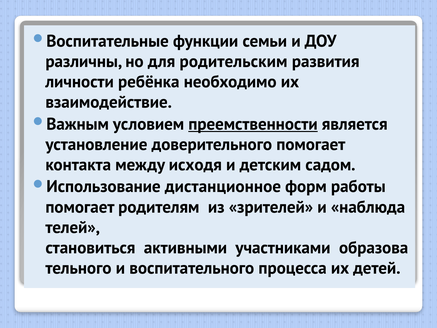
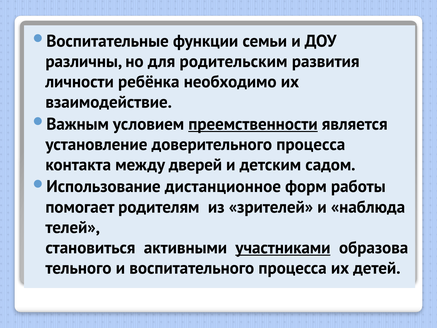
доверительного помогает: помогает -> процесса
исходя: исходя -> дверей
участниками underline: none -> present
